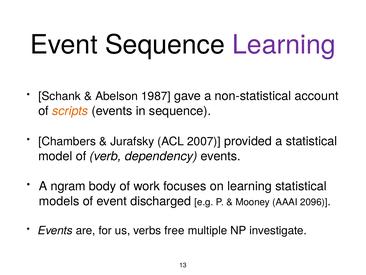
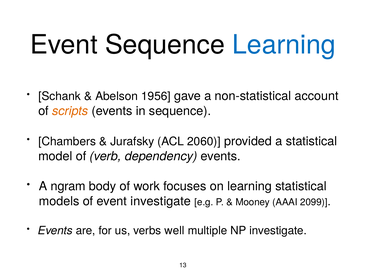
Learning at (284, 45) colour: purple -> blue
1987: 1987 -> 1956
2007: 2007 -> 2060
event discharged: discharged -> investigate
2096: 2096 -> 2099
free: free -> well
